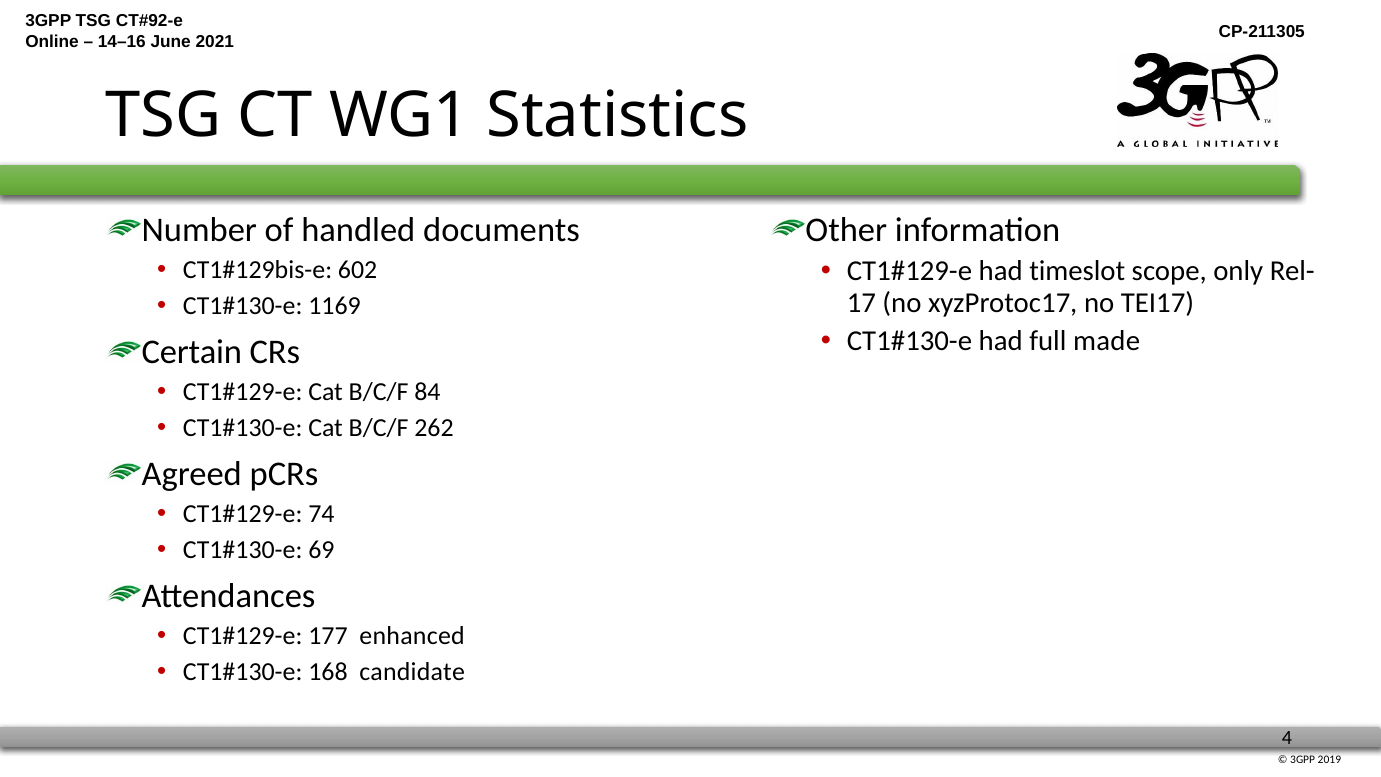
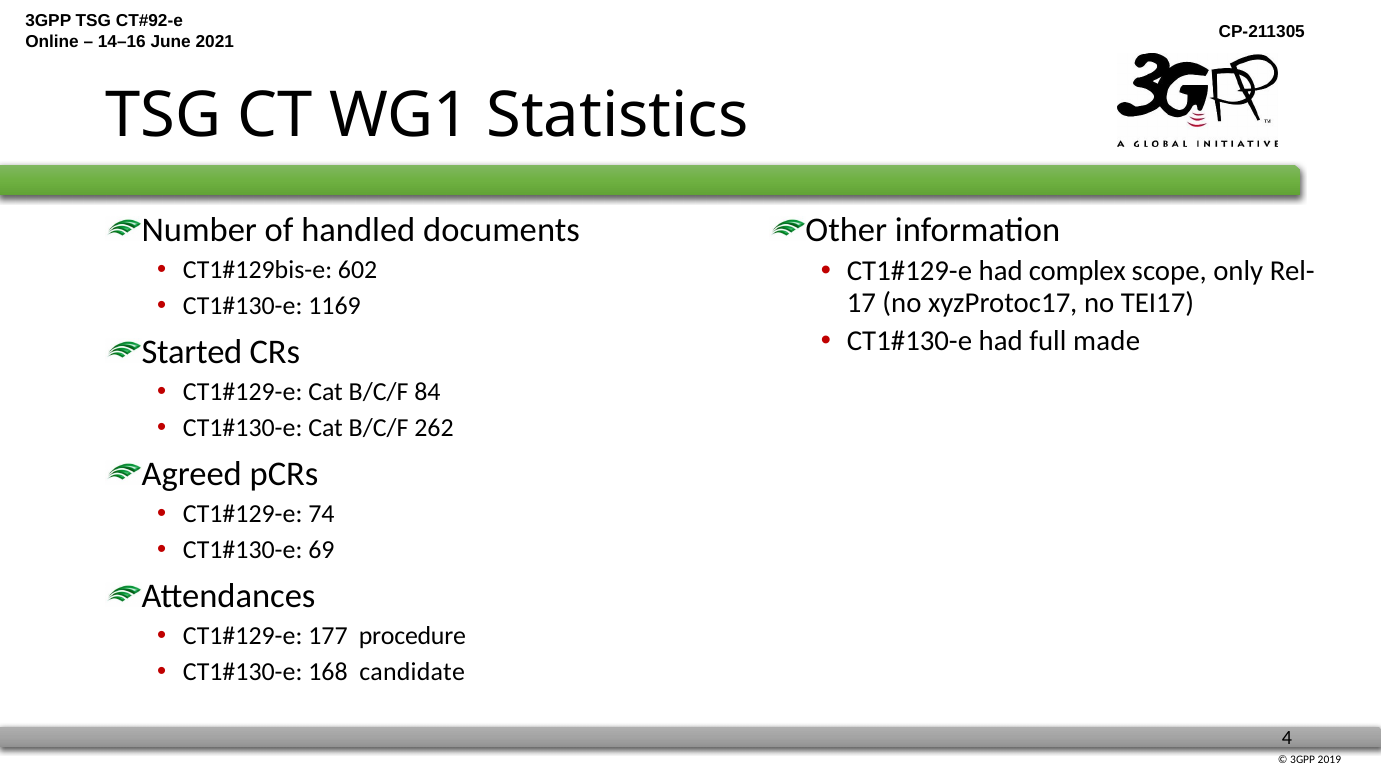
timeslot: timeslot -> complex
Certain: Certain -> Started
enhanced: enhanced -> procedure
